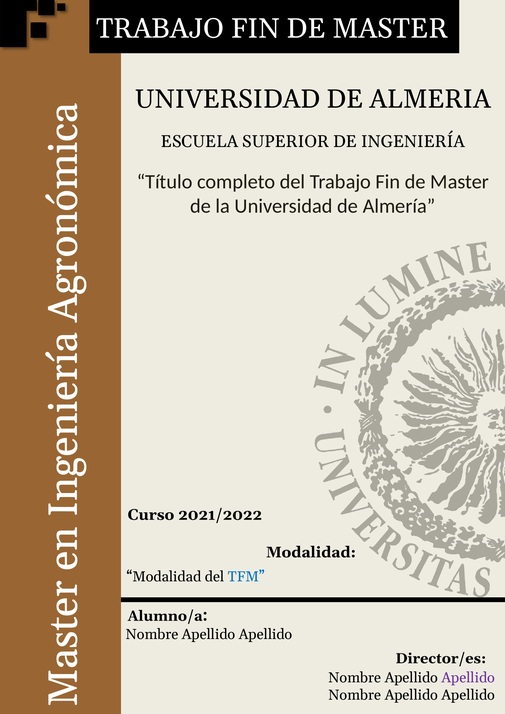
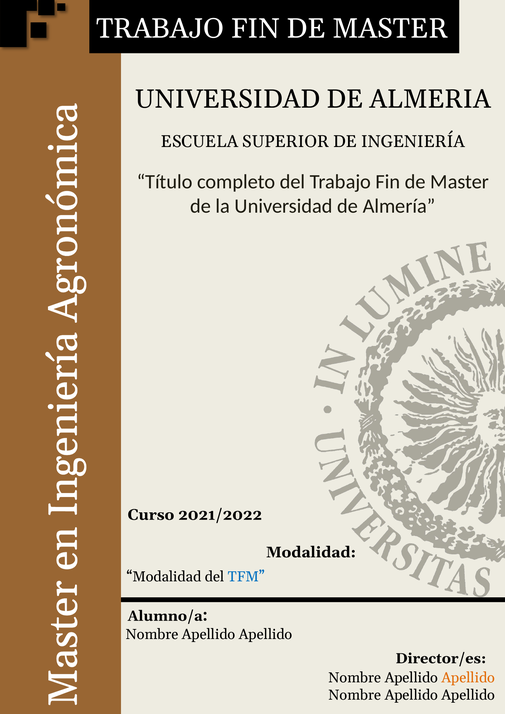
Apellido at (468, 678) colour: purple -> orange
